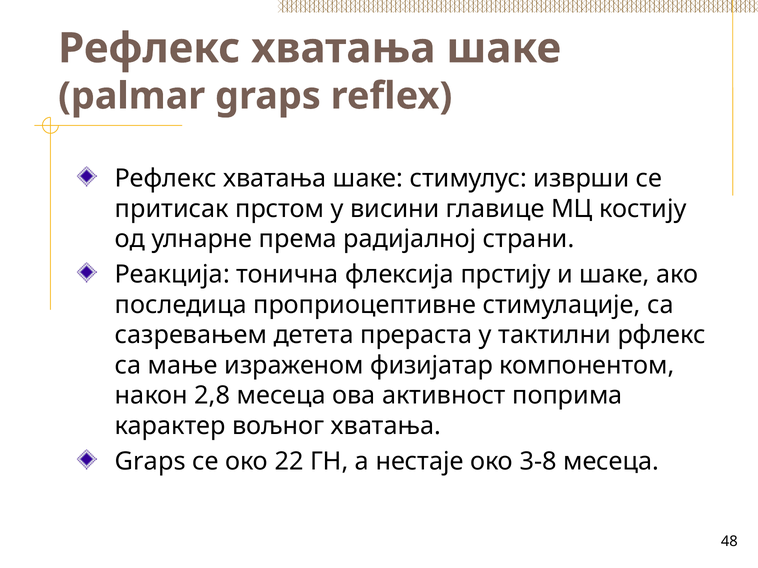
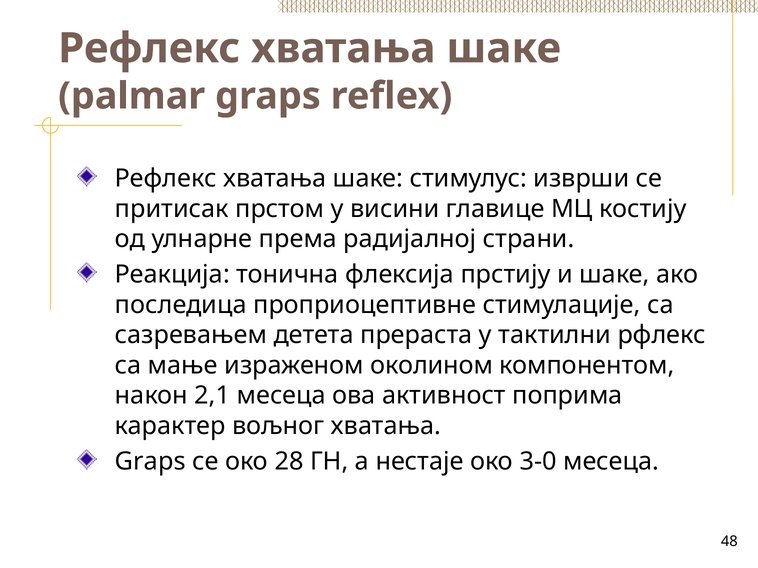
физијатар: физијатар -> околином
2,8: 2,8 -> 2,1
22: 22 -> 28
3-8: 3-8 -> 3-0
